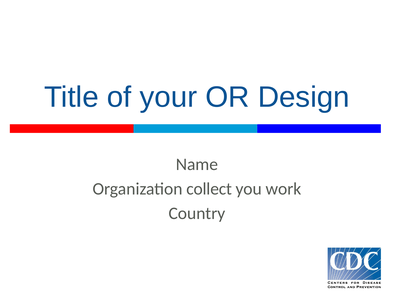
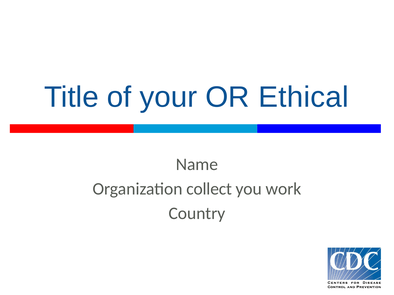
Design: Design -> Ethical
